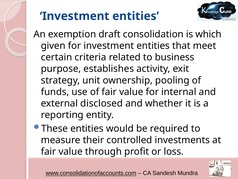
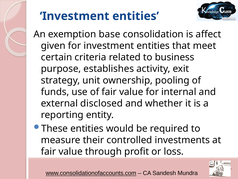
draft: draft -> base
which: which -> affect
